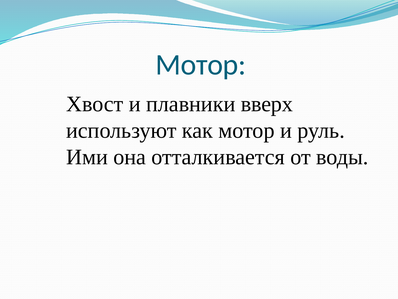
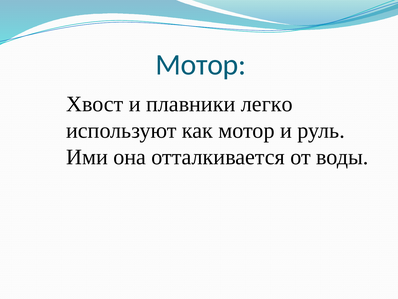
вверх: вверх -> легко
